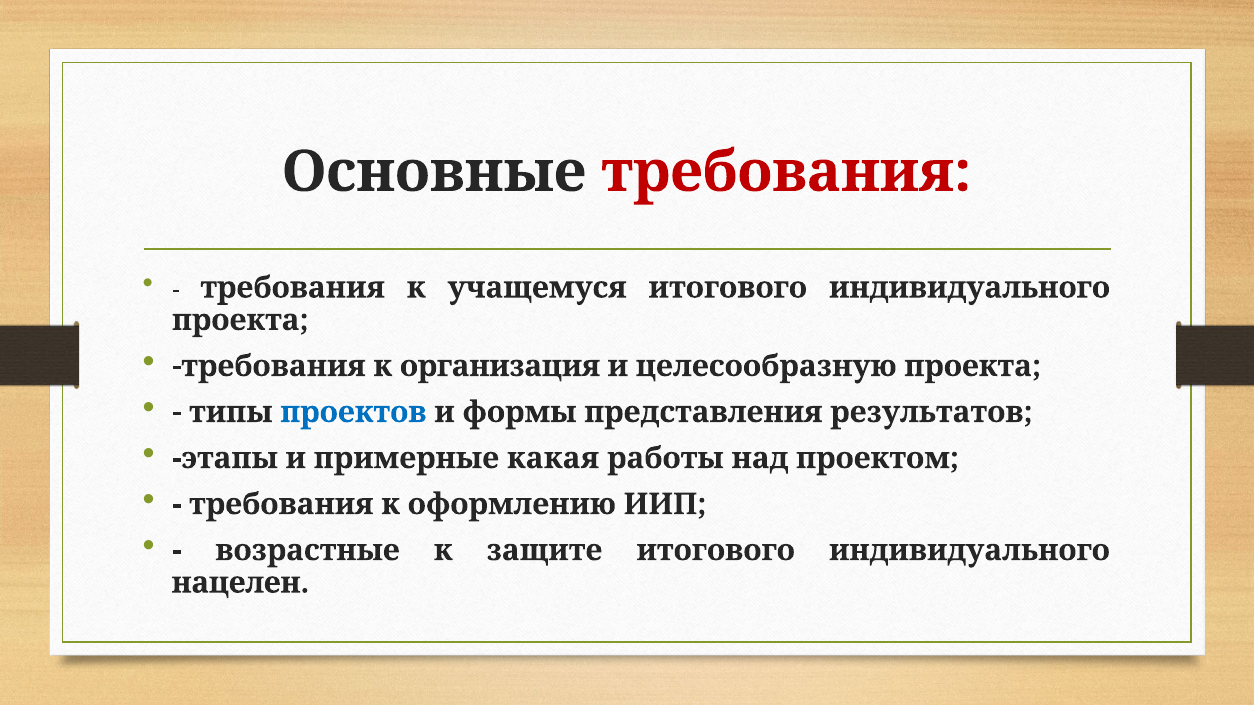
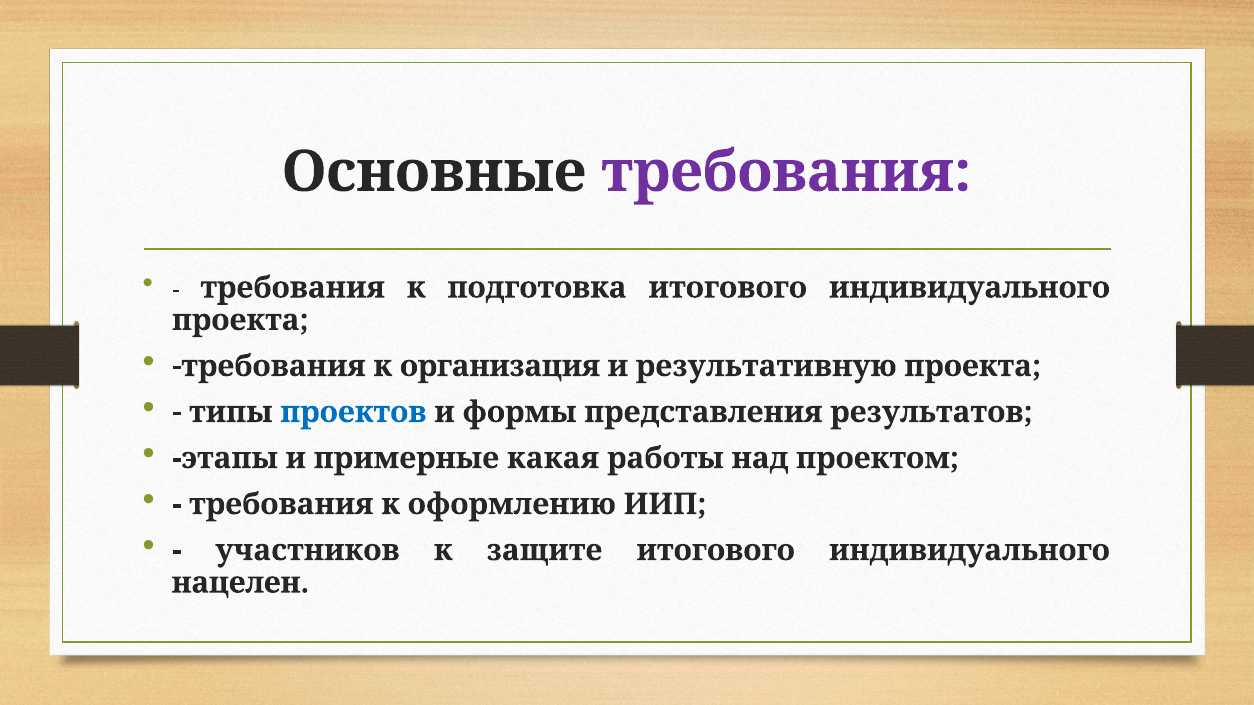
требования at (786, 172) colour: red -> purple
учащемуся: учащемуся -> подготовка
целесообразную: целесообразную -> результативную
возрастные: возрастные -> участников
